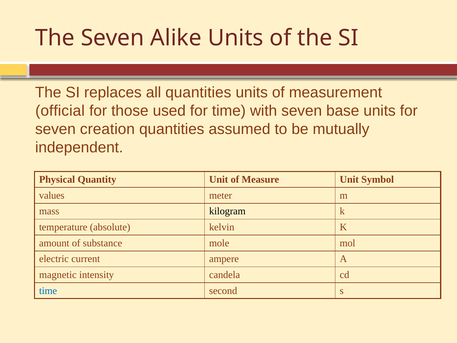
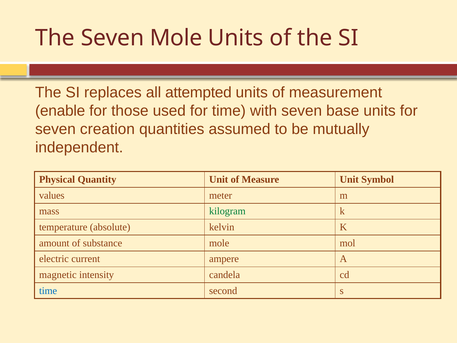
Seven Alike: Alike -> Mole
all quantities: quantities -> attempted
official: official -> enable
kilogram colour: black -> green
